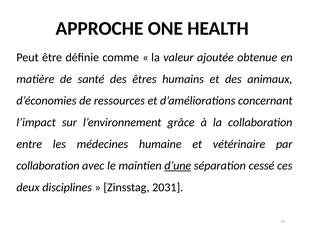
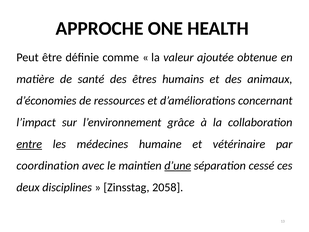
entre underline: none -> present
collaboration at (48, 166): collaboration -> coordination
2031: 2031 -> 2058
